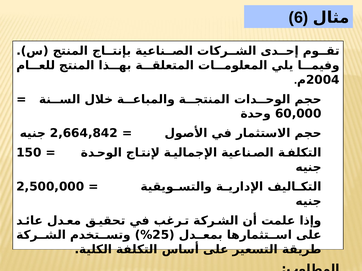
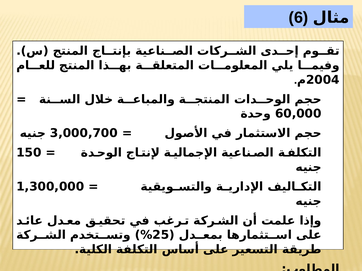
2,664,842: 2,664,842 -> 3,000,700
2,500,000: 2,500,000 -> 1,300,000
